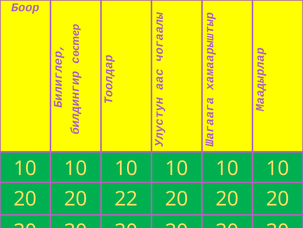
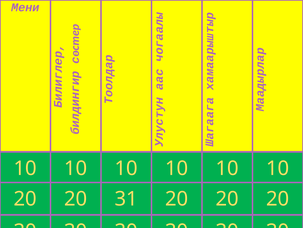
Боор: Боор -> Мени
22: 22 -> 31
